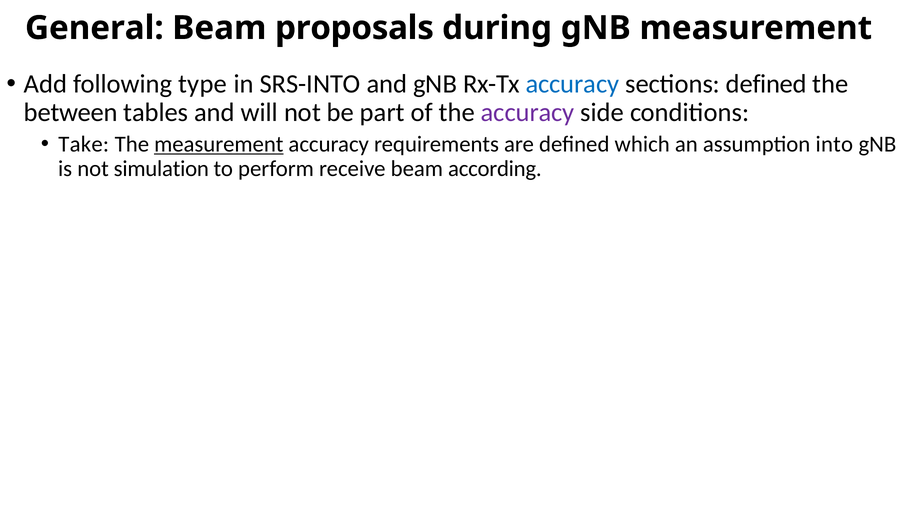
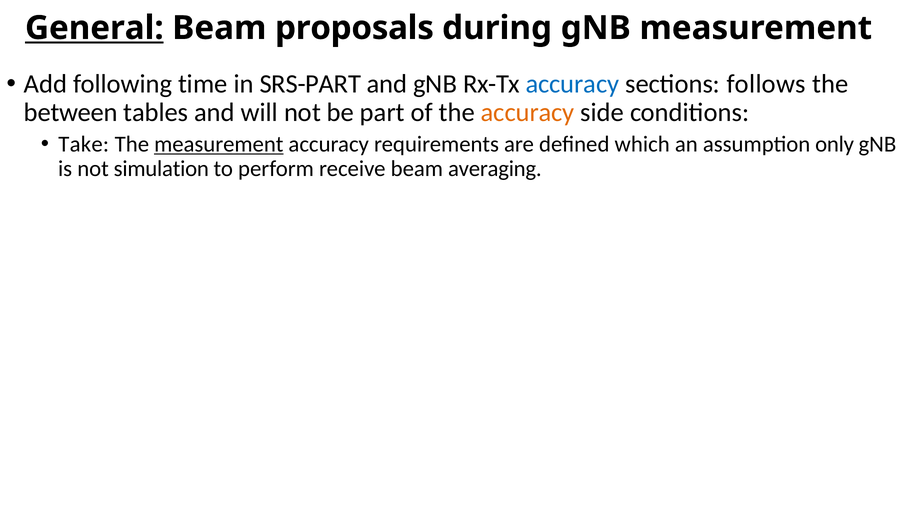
General underline: none -> present
type: type -> time
SRS-INTO: SRS-INTO -> SRS-PART
sections defined: defined -> follows
accuracy at (528, 113) colour: purple -> orange
into: into -> only
according: according -> averaging
